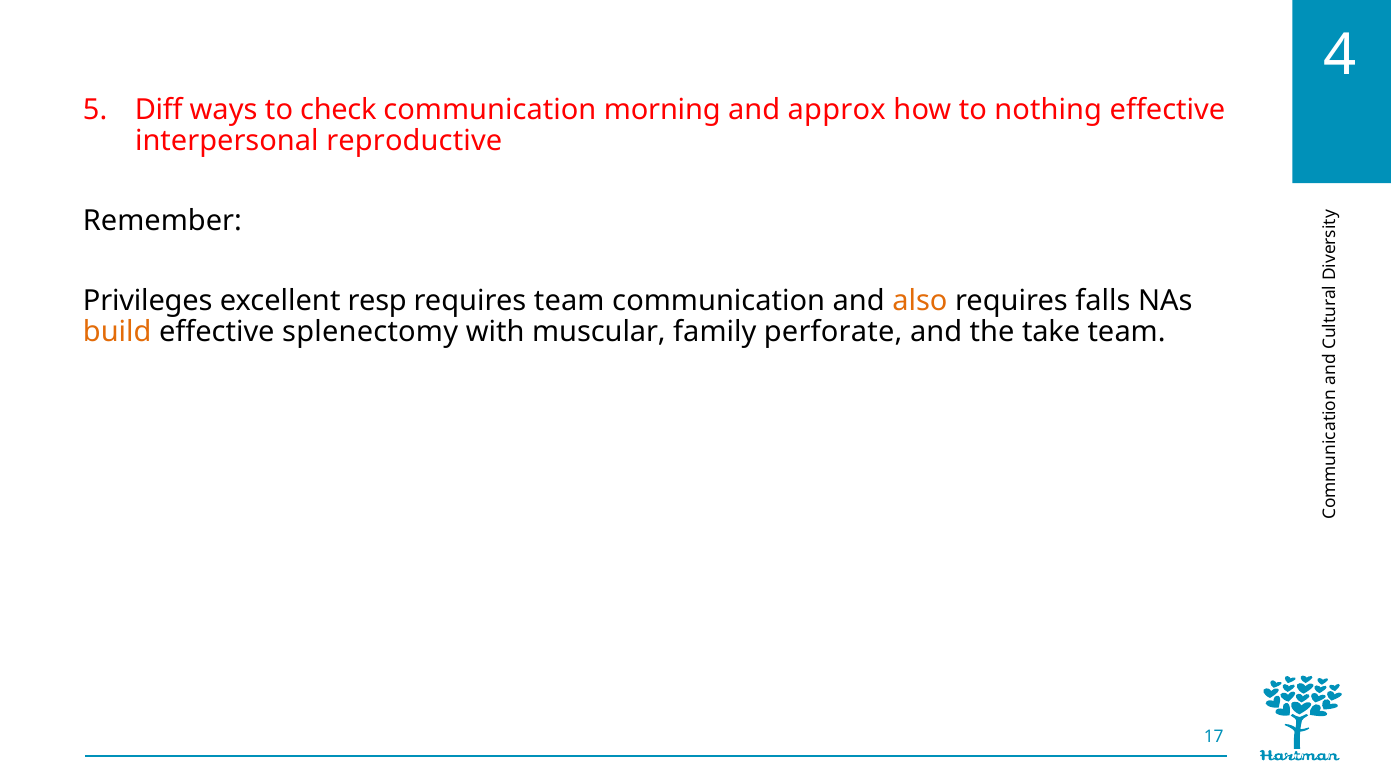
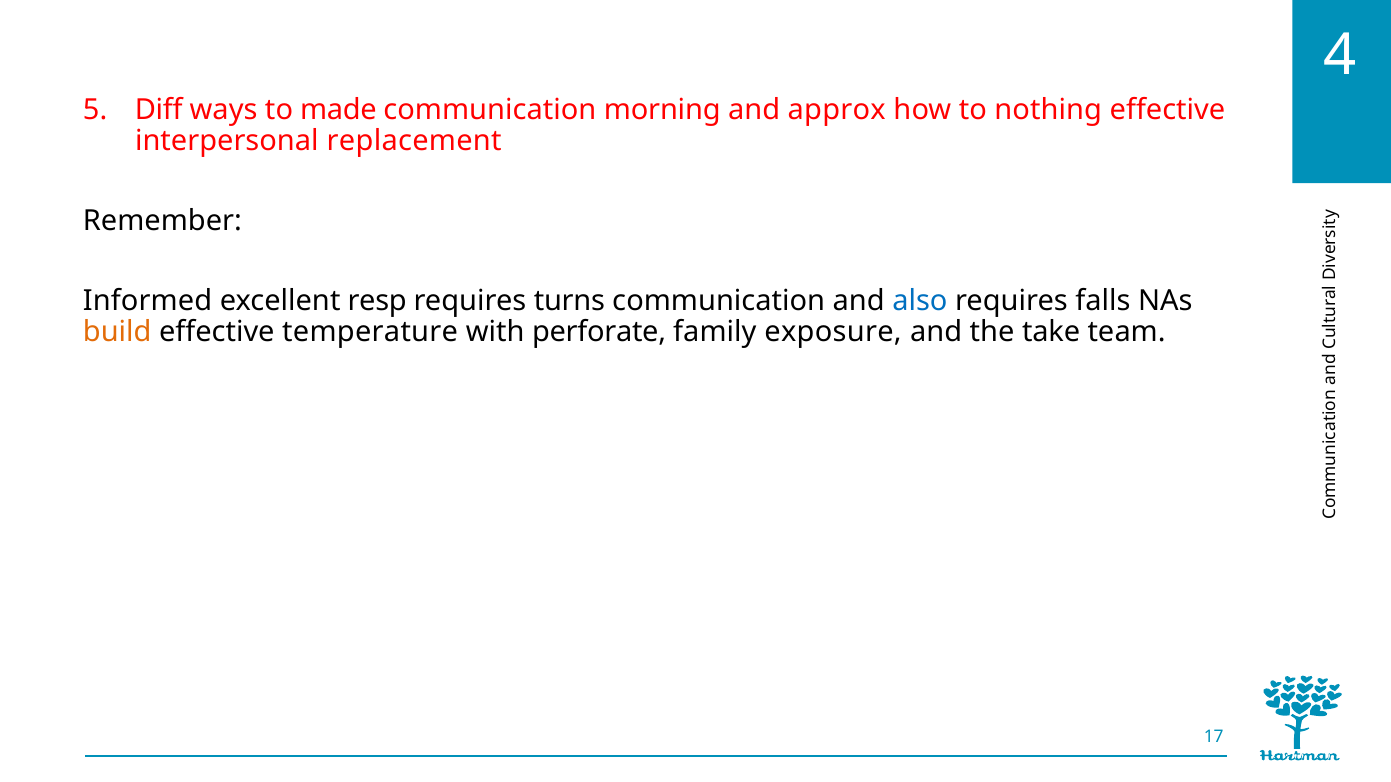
check: check -> made
reproductive: reproductive -> replacement
Privileges: Privileges -> Informed
requires team: team -> turns
also colour: orange -> blue
splenectomy: splenectomy -> temperature
muscular: muscular -> perforate
perforate: perforate -> exposure
